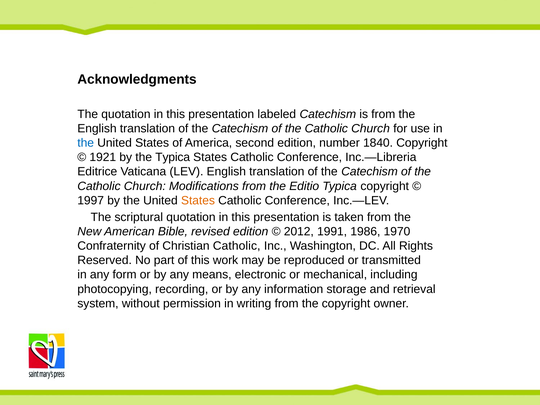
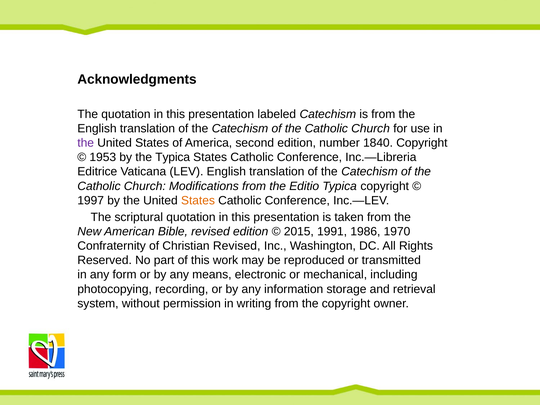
the at (86, 143) colour: blue -> purple
1921: 1921 -> 1953
2012: 2012 -> 2015
Christian Catholic: Catholic -> Revised
